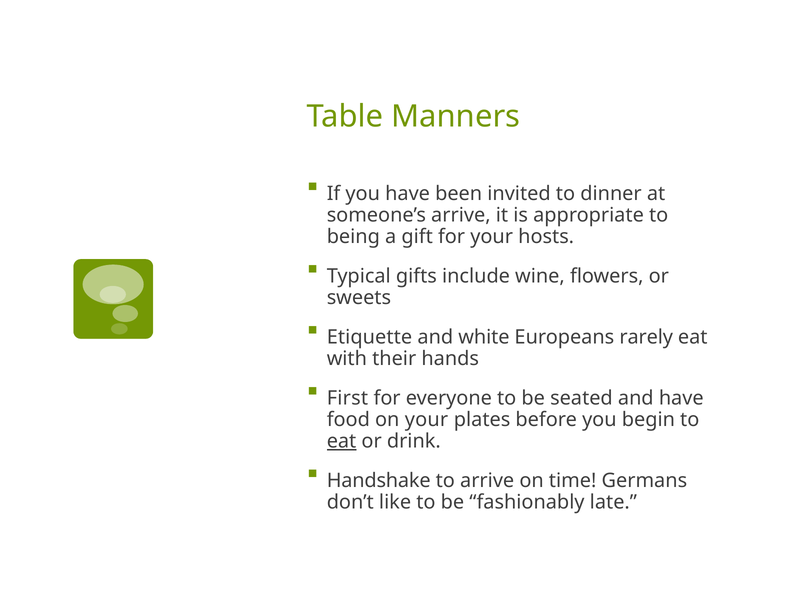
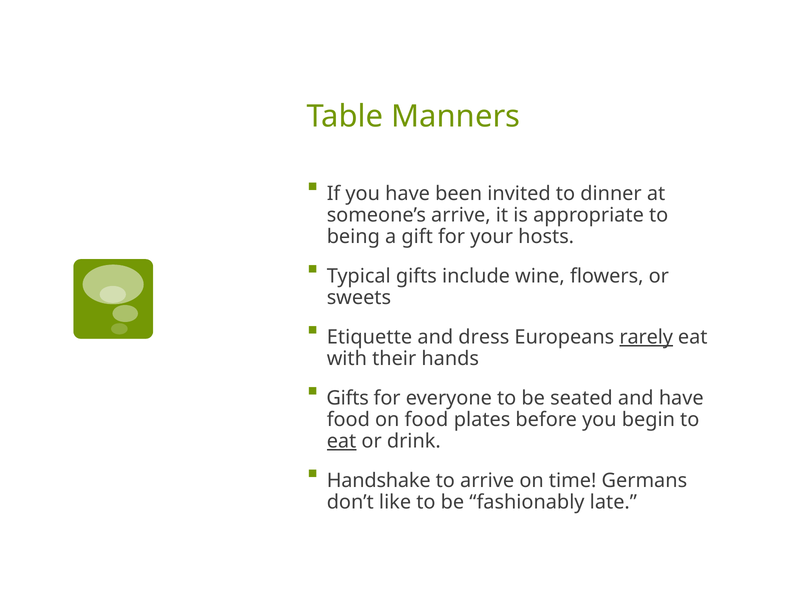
white: white -> dress
rarely underline: none -> present
First at (347, 398): First -> Gifts
on your: your -> food
